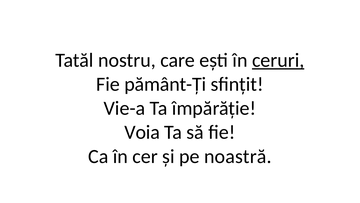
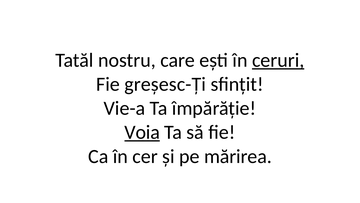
pământ-Ți: pământ-Ți -> greșesc-Ți
Voia underline: none -> present
noastră: noastră -> mărirea
